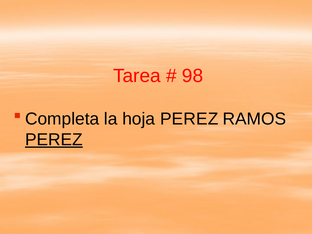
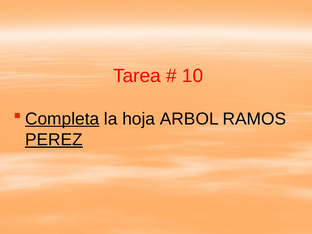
98: 98 -> 10
Completa underline: none -> present
hoja PEREZ: PEREZ -> ARBOL
